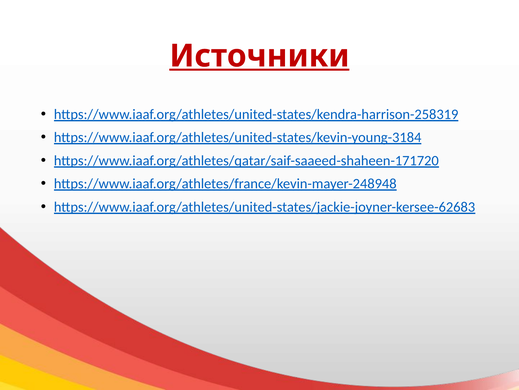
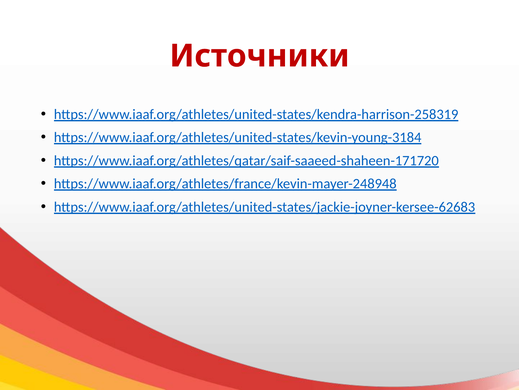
Источники underline: present -> none
